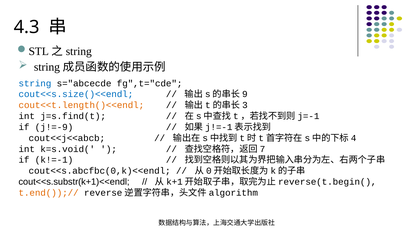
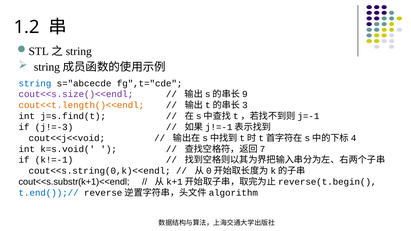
4.3: 4.3 -> 1.2
cout<<s.size()<<endl colour: blue -> purple
j!=-9: j!=-9 -> j!=-3
cout<<j<<abcb: cout<<j<<abcb -> cout<<j<<void
cout<<s.abcfbc(0,k)<<endl: cout<<s.abcfbc(0,k)<<endl -> cout<<s.string(0,k)<<endl
t.end());// colour: orange -> blue
